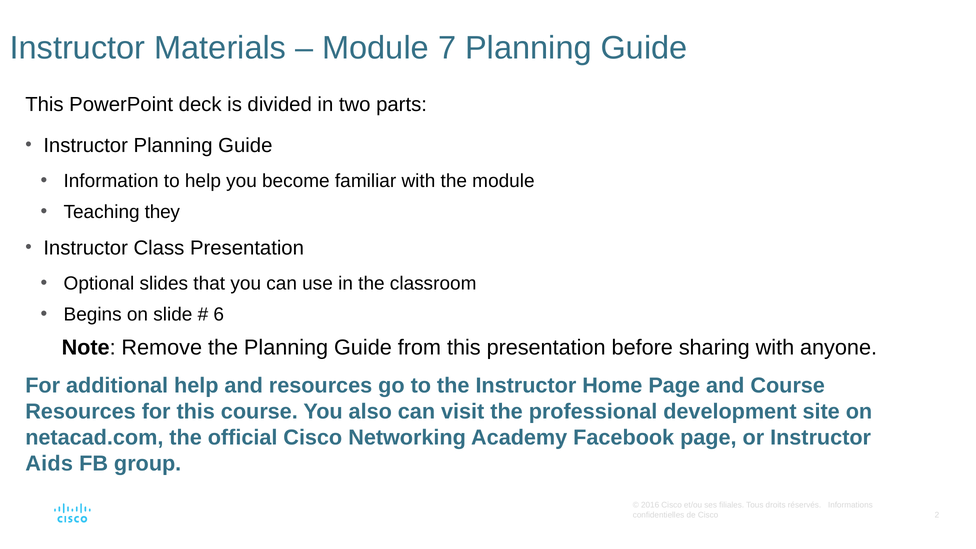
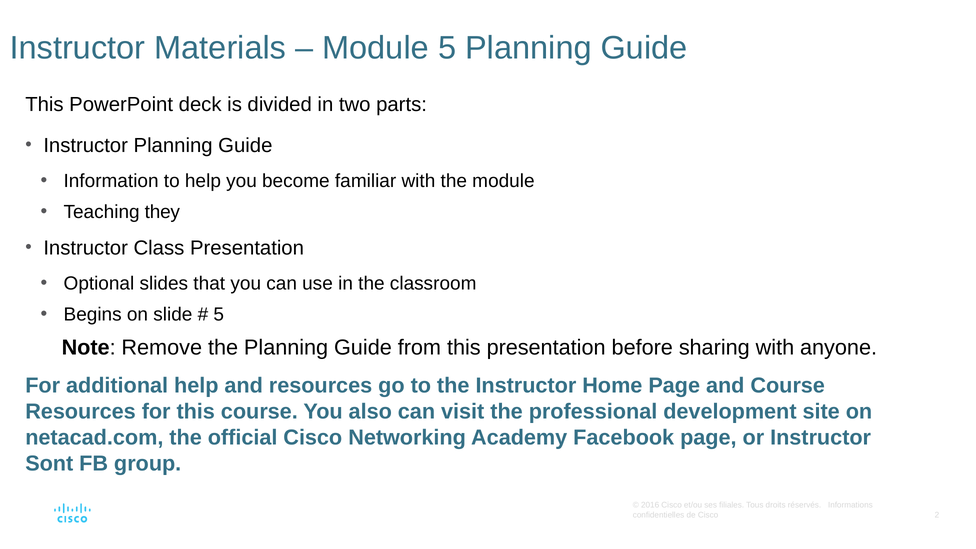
Module 7: 7 -> 5
6 at (219, 315): 6 -> 5
Aids: Aids -> Sont
